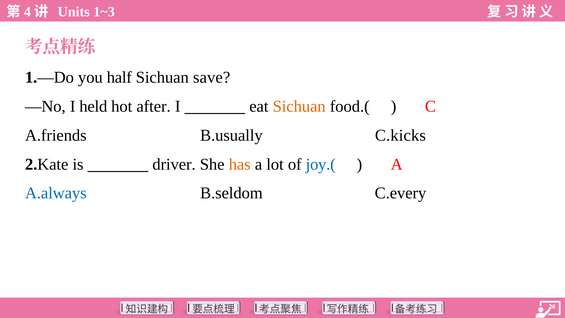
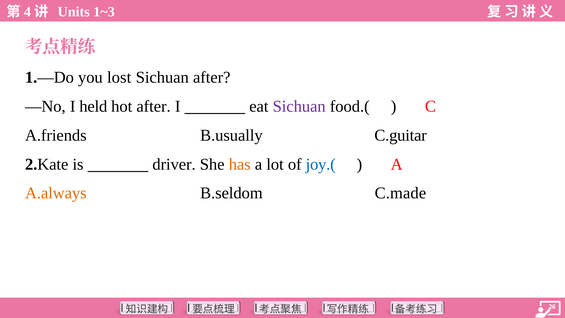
half: half -> lost
Sichuan save: save -> after
Sichuan at (299, 106) colour: orange -> purple
C.kicks: C.kicks -> C.guitar
A.always colour: blue -> orange
C.every: C.every -> C.made
